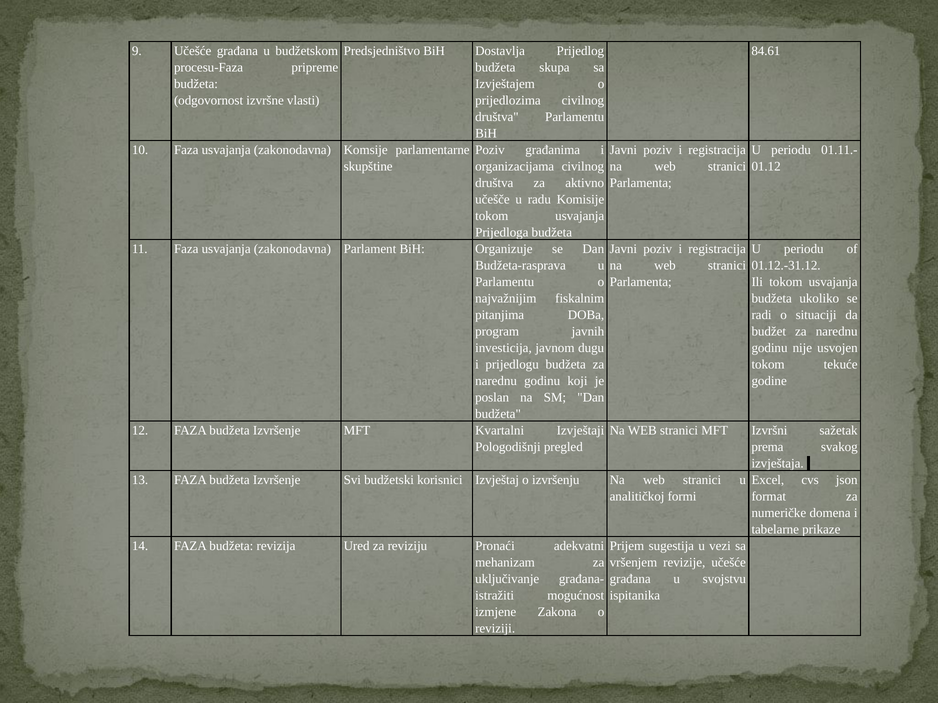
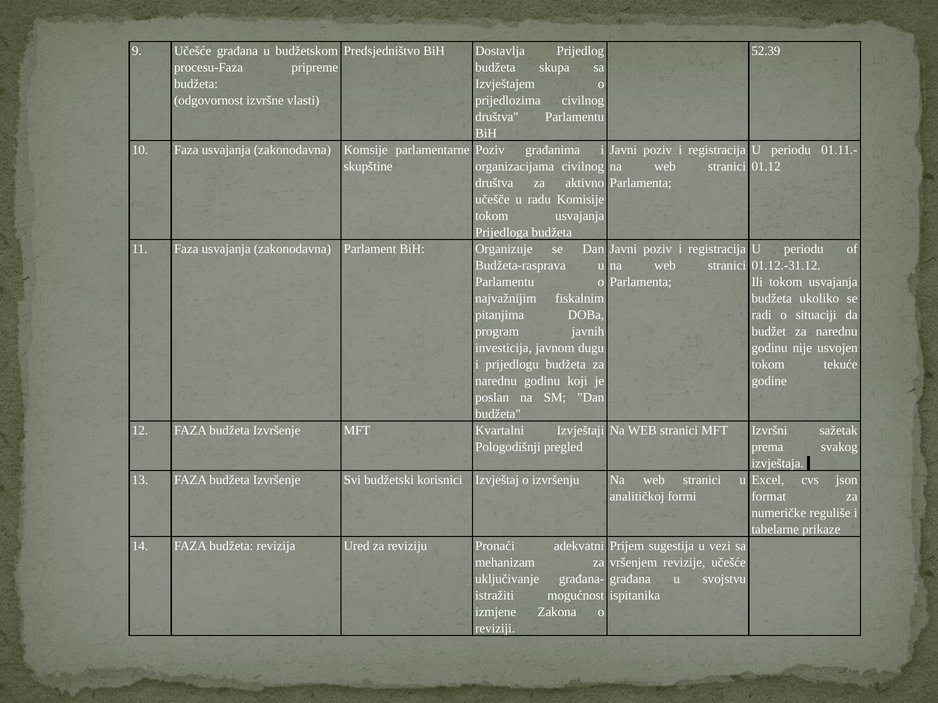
84.61: 84.61 -> 52.39
domena: domena -> reguliše
